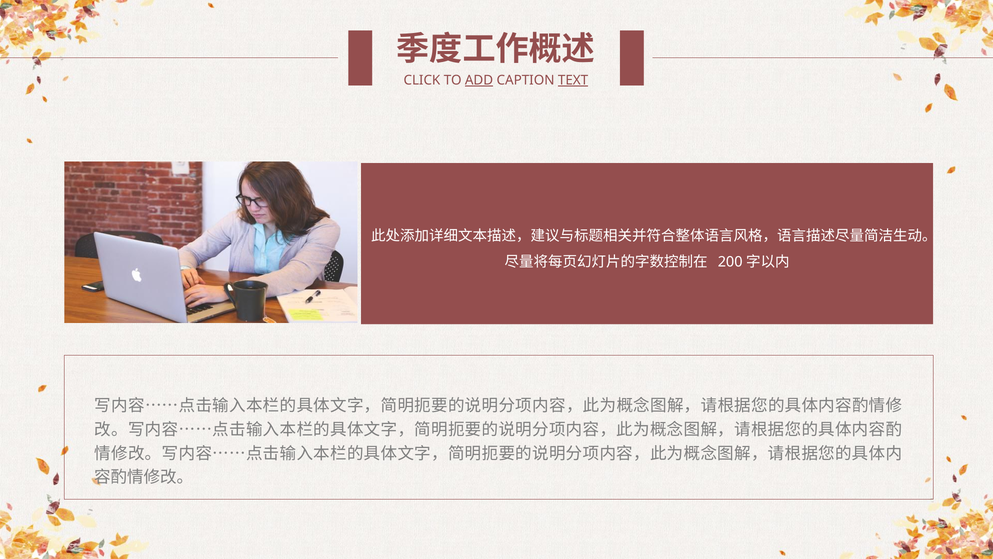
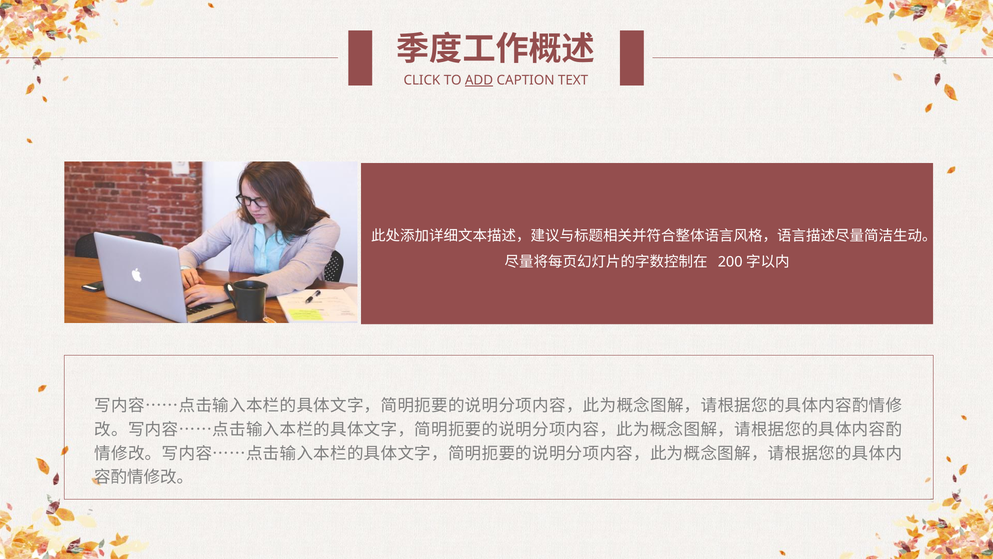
TEXT underline: present -> none
